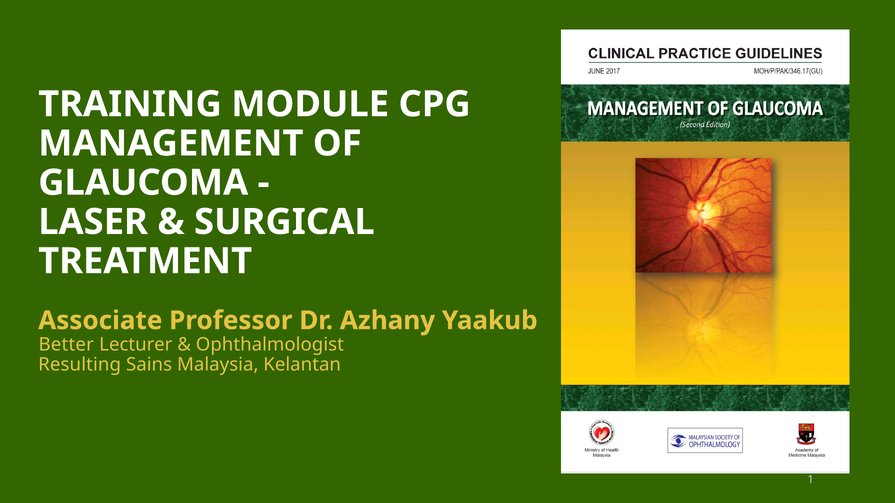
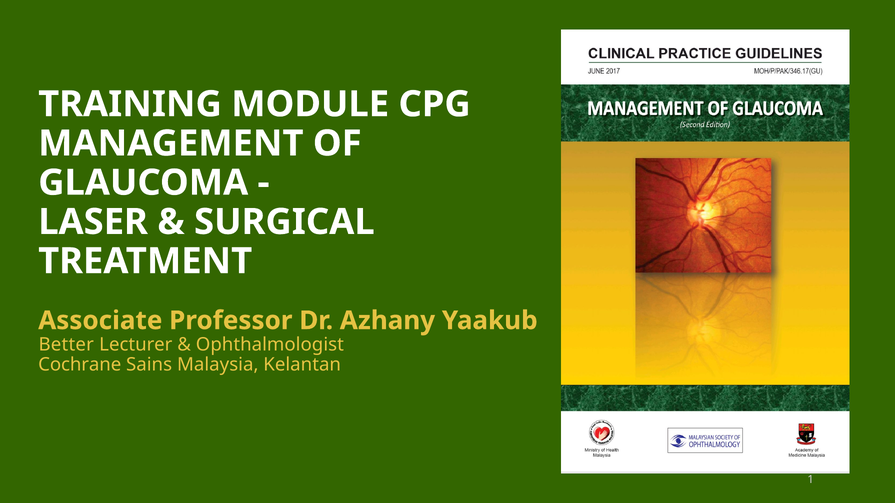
Resulting: Resulting -> Cochrane
